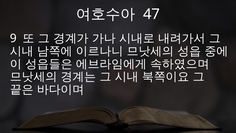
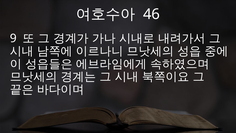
47: 47 -> 46
